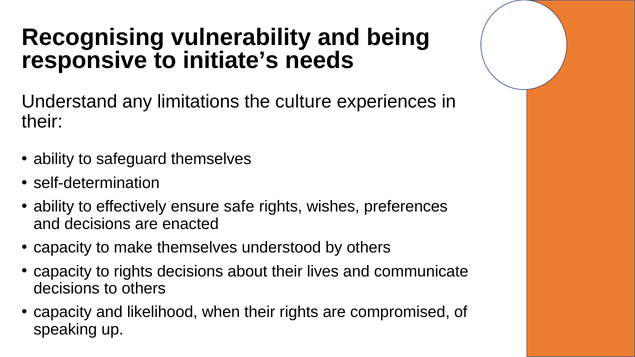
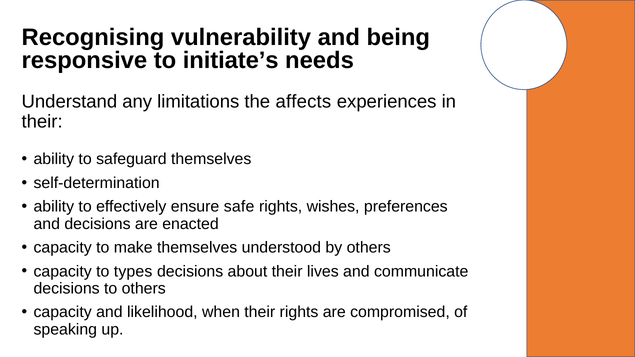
culture: culture -> affects
to rights: rights -> types
